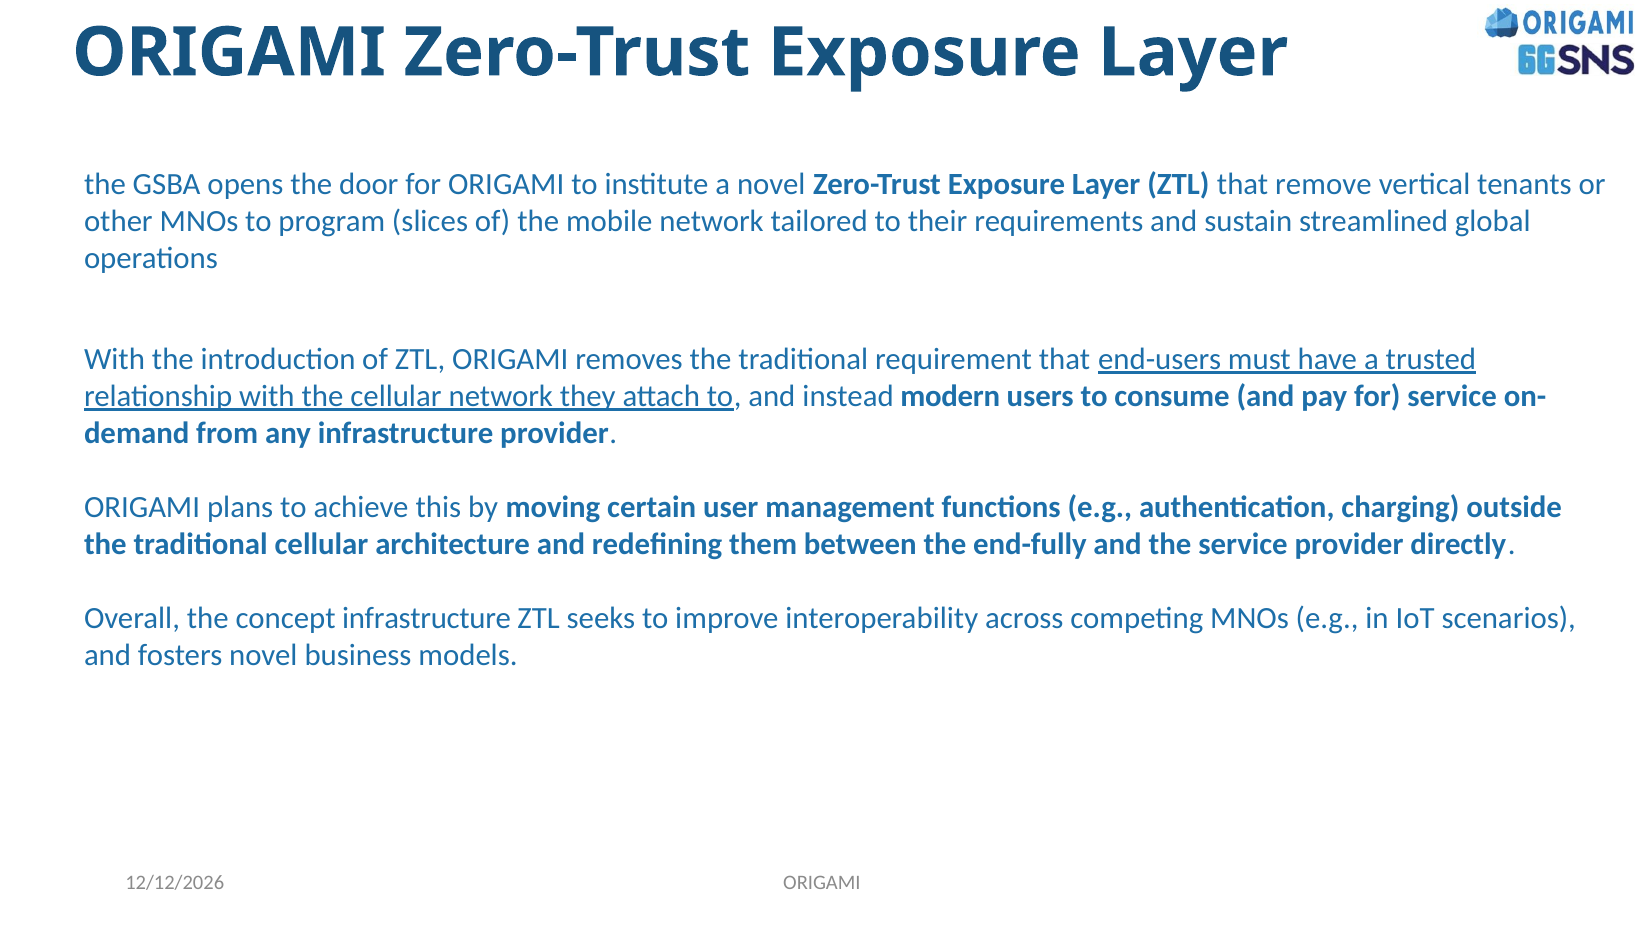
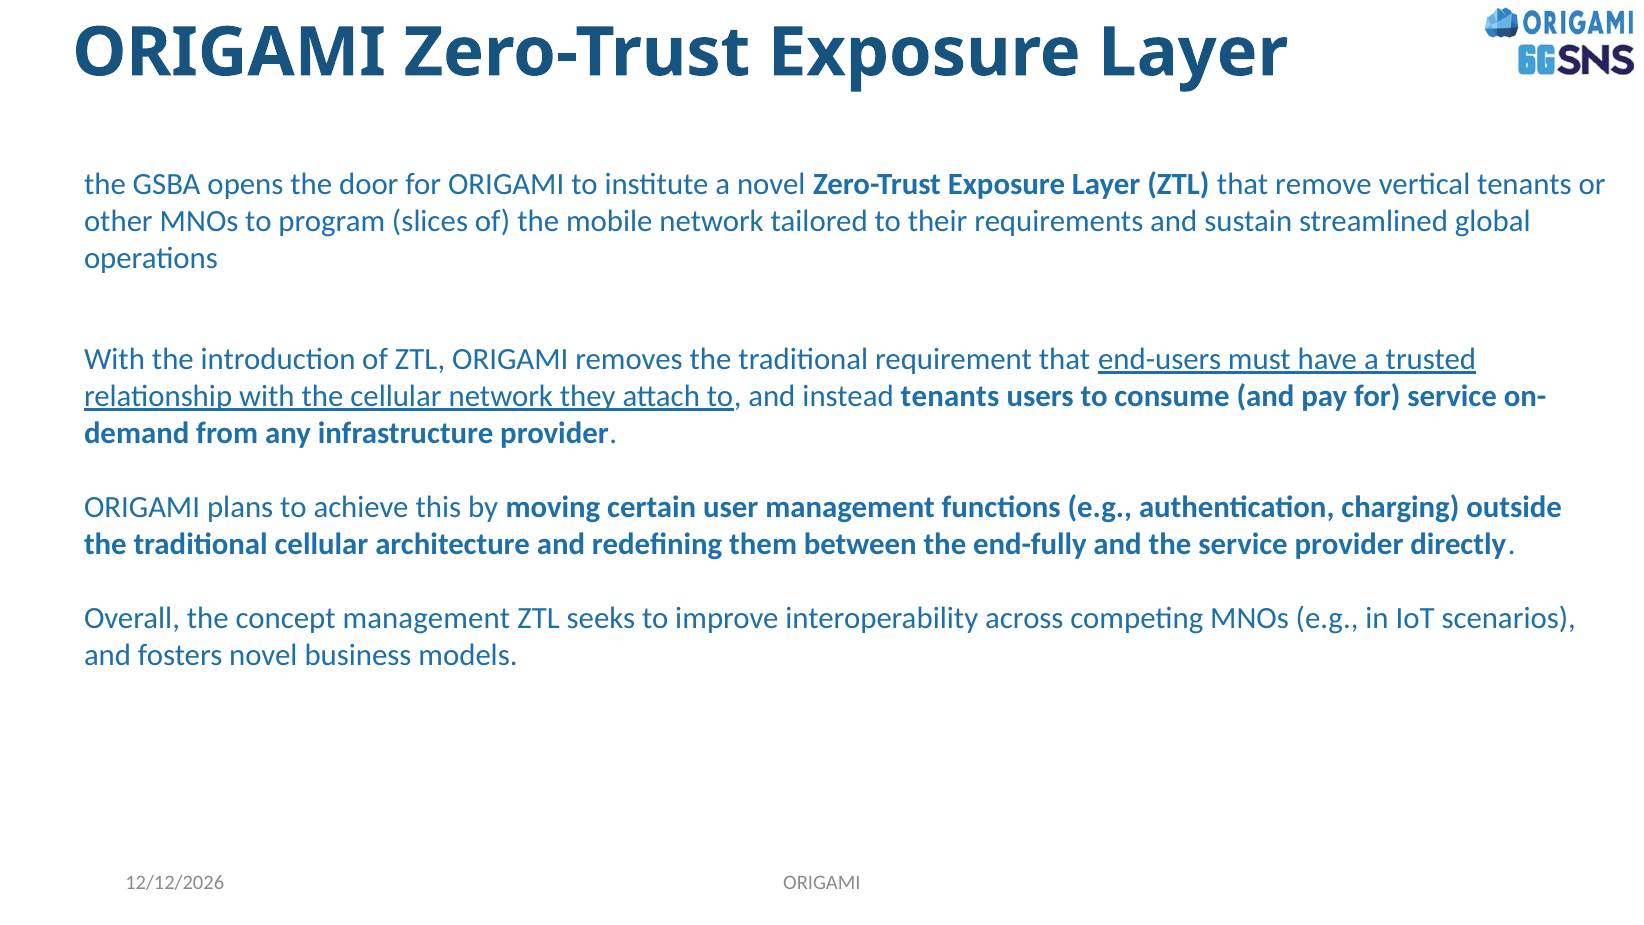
instead modern: modern -> tenants
concept infrastructure: infrastructure -> management
